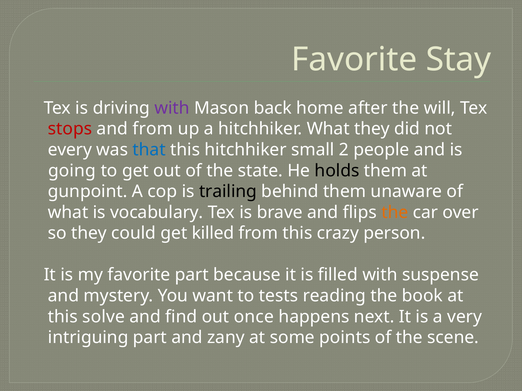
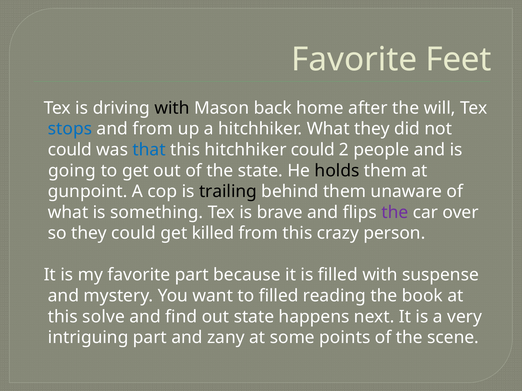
Stay: Stay -> Feet
with at (172, 108) colour: purple -> black
stops colour: red -> blue
every at (70, 150): every -> could
hitchhiker small: small -> could
vocabulary: vocabulary -> something
the at (395, 213) colour: orange -> purple
to tests: tests -> filled
out once: once -> state
